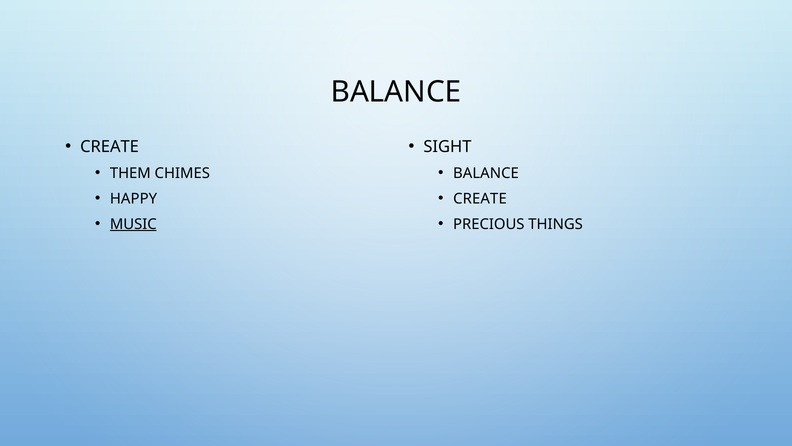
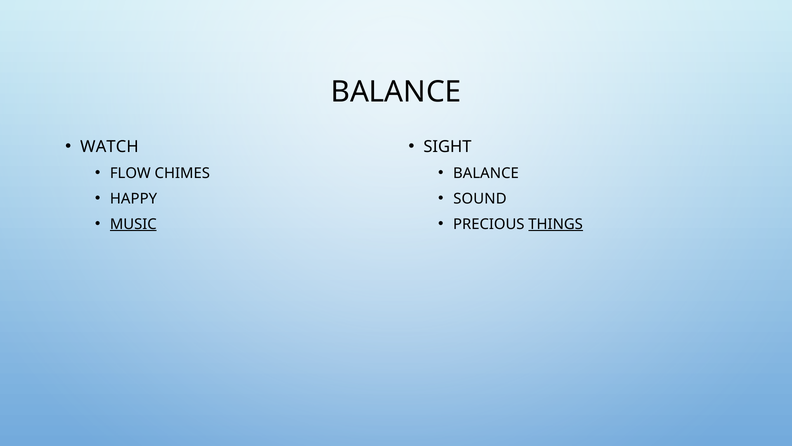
CREATE at (110, 147): CREATE -> WATCH
THEM: THEM -> FLOW
CREATE at (480, 199): CREATE -> SOUND
THINGS underline: none -> present
